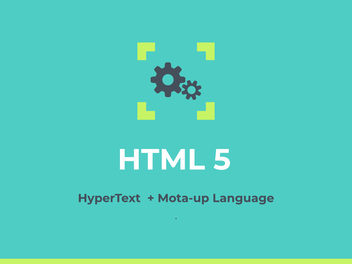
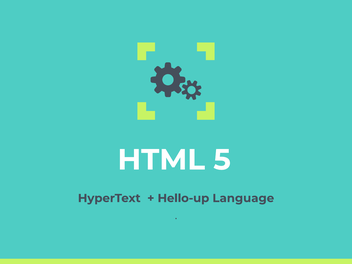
Mota-up: Mota-up -> Hello-up
